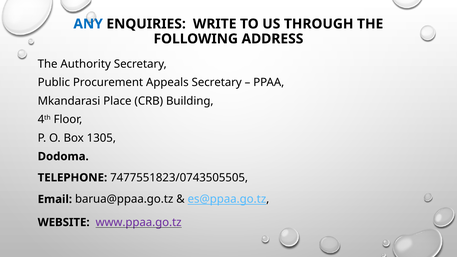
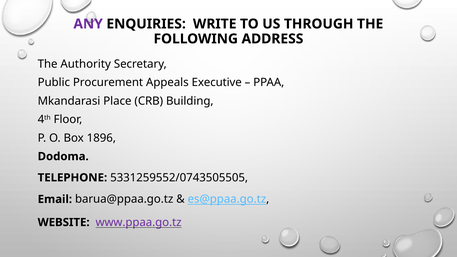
ANY colour: blue -> purple
Appeals Secretary: Secretary -> Executive
1305: 1305 -> 1896
7477551823/0743505505: 7477551823/0743505505 -> 5331259552/0743505505
